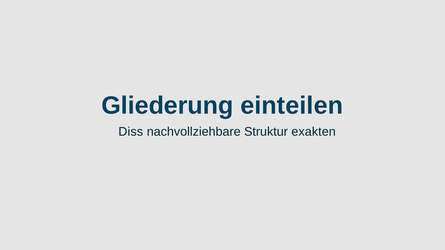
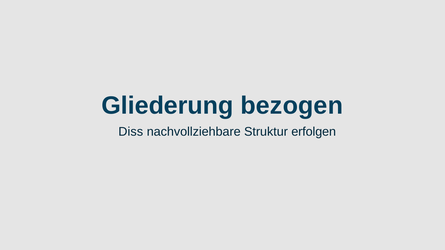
einteilen: einteilen -> bezogen
exakten: exakten -> erfolgen
